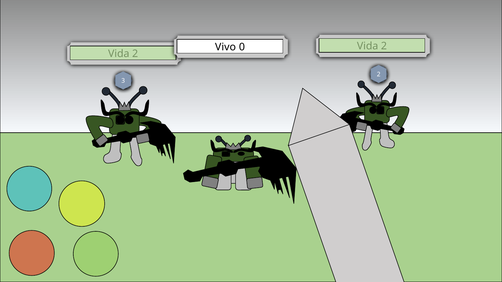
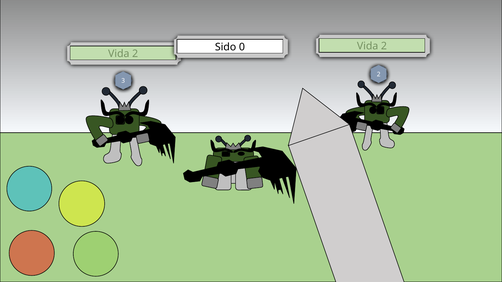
Vivo: Vivo -> Sido
